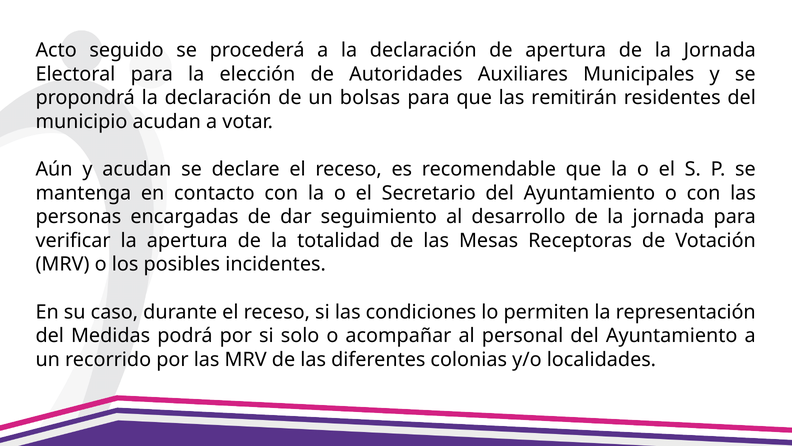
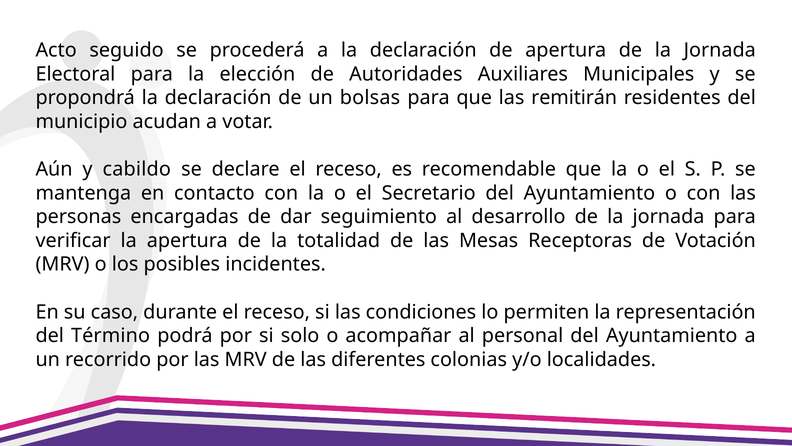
y acudan: acudan -> cabildo
Medidas: Medidas -> Término
